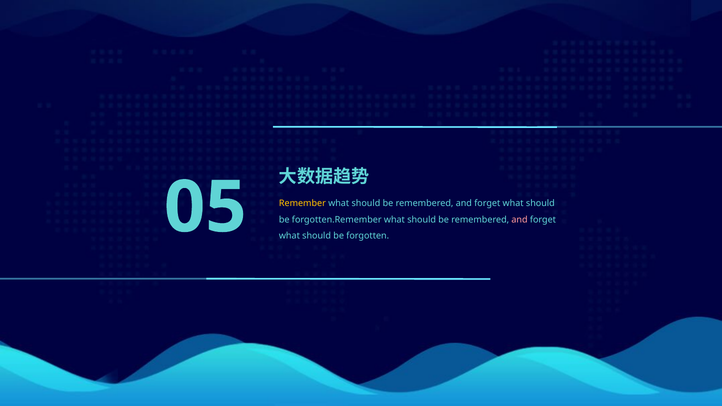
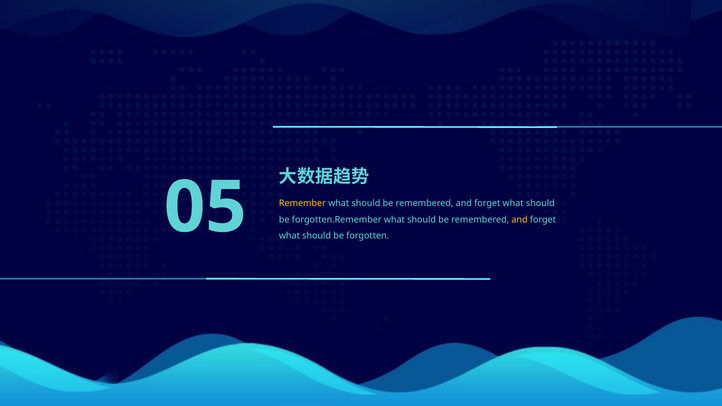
and at (520, 220) colour: pink -> yellow
